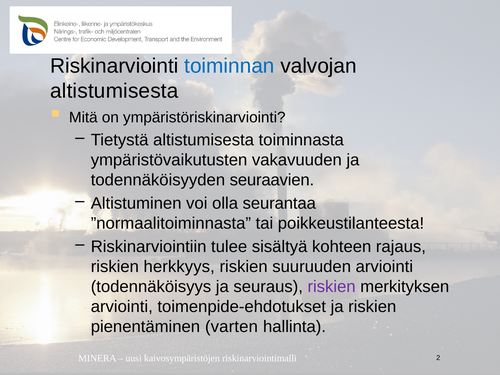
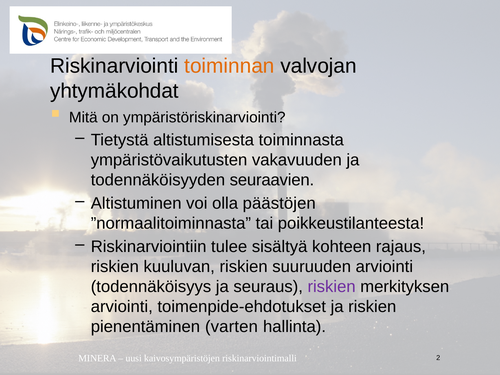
toiminnan colour: blue -> orange
altistumisesta at (114, 91): altistumisesta -> yhtymäkohdat
seurantaa: seurantaa -> päästöjen
herkkyys: herkkyys -> kuuluvan
